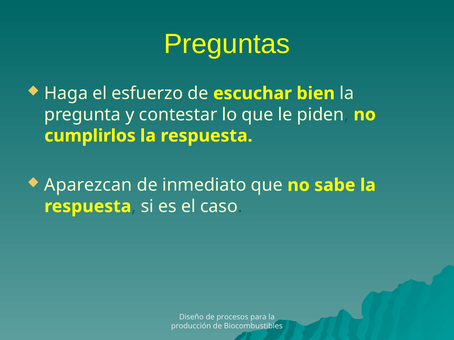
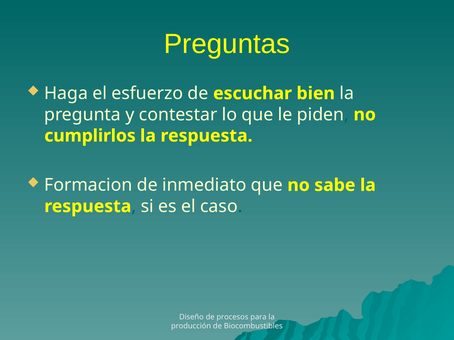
Aparezcan: Aparezcan -> Formacion
